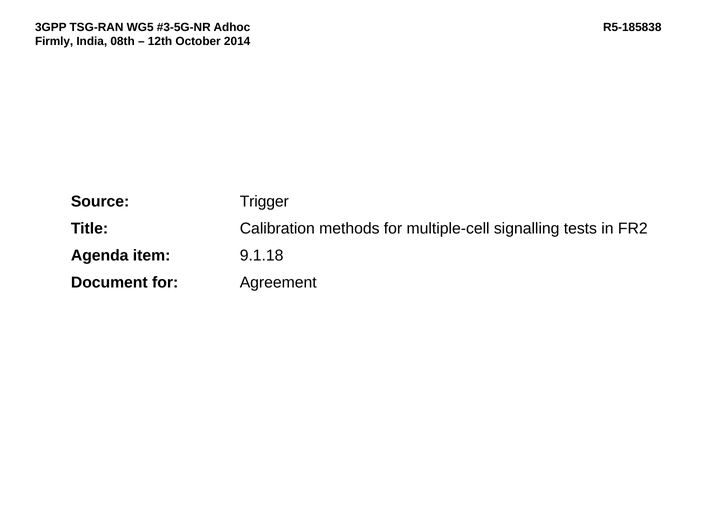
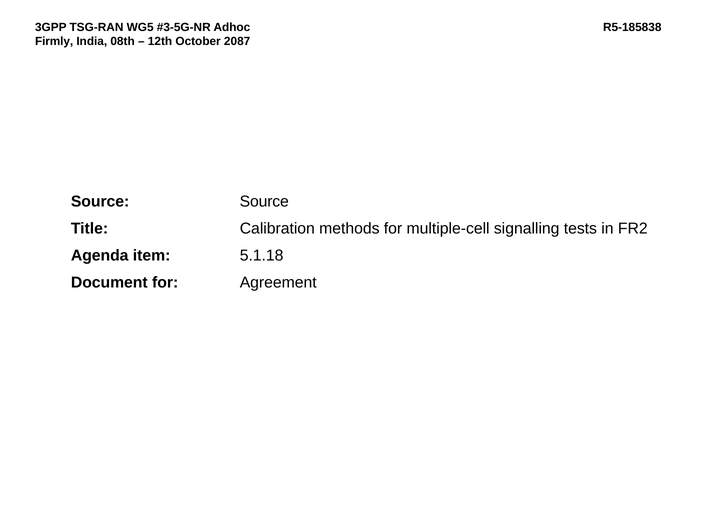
2014: 2014 -> 2087
Source Trigger: Trigger -> Source
9.1.18: 9.1.18 -> 5.1.18
